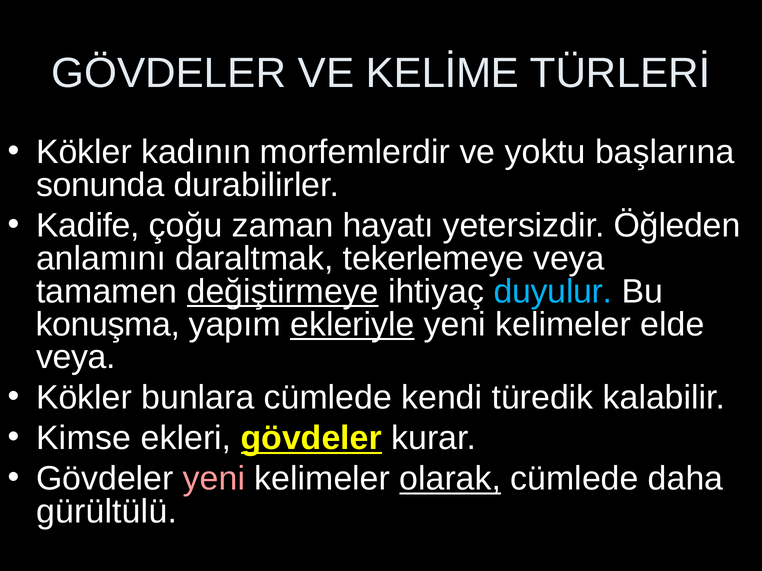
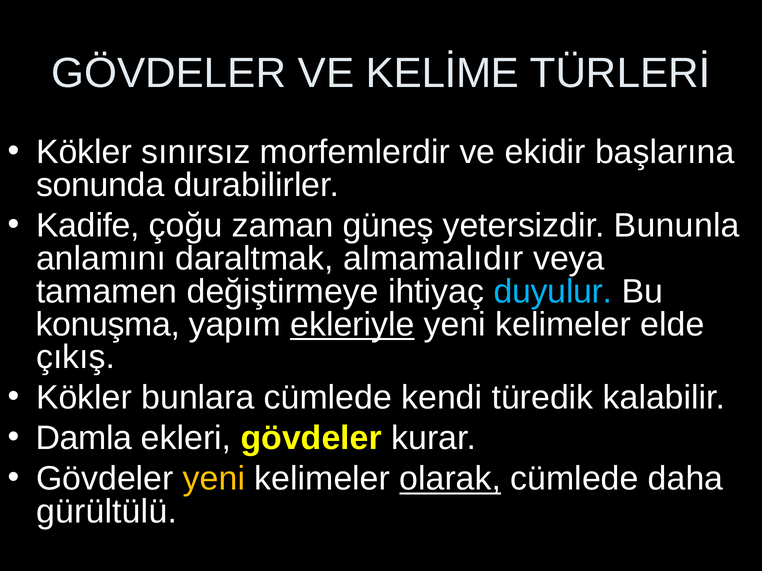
kadının: kadının -> sınırsız
yoktu: yoktu -> ekidir
hayatı: hayatı -> güneş
Öğleden: Öğleden -> Bununla
tekerlemeye: tekerlemeye -> almamalıdır
değiştirmeye underline: present -> none
veya at (76, 358): veya -> çıkış
Kimse: Kimse -> Damla
gövdeler at (311, 439) underline: present -> none
yeni at (214, 479) colour: pink -> yellow
